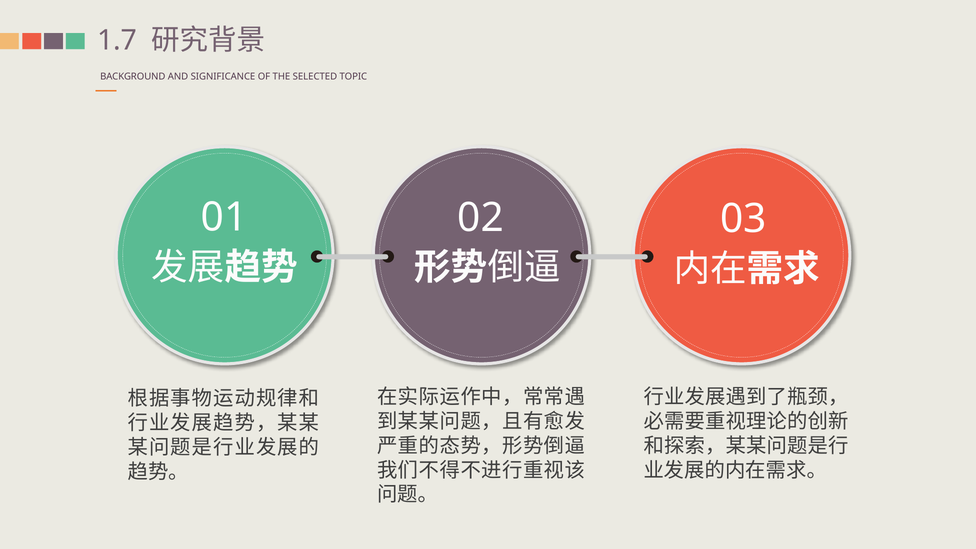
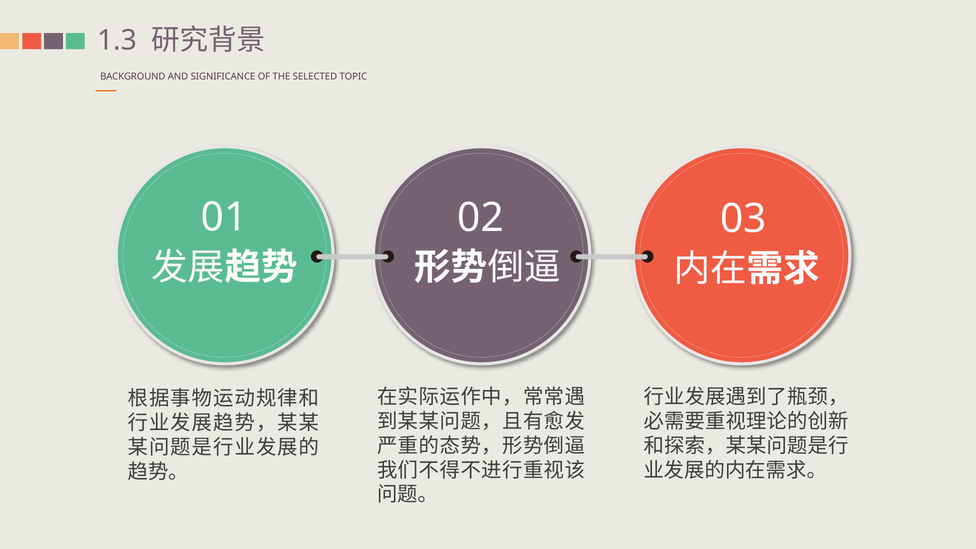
1.7: 1.7 -> 1.3
